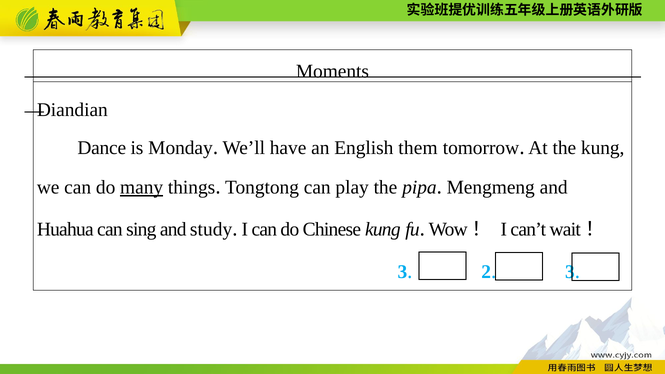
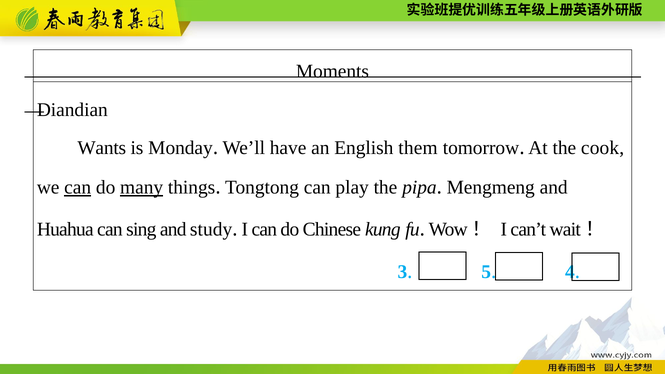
Dance: Dance -> Wants
the kung: kung -> cook
can at (78, 188) underline: none -> present
2: 2 -> 5
3 at (570, 272): 3 -> 4
